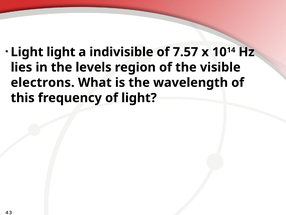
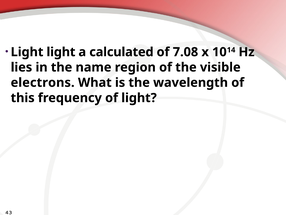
indivisible: indivisible -> calculated
7.57: 7.57 -> 7.08
levels: levels -> name
